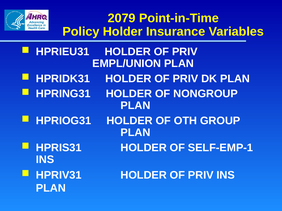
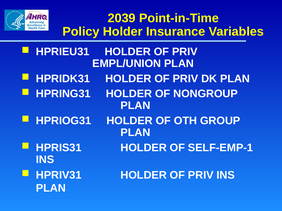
2079: 2079 -> 2039
